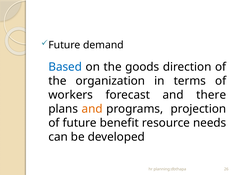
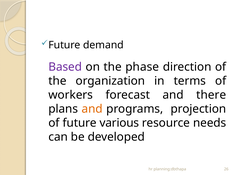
Based colour: blue -> purple
goods: goods -> phase
benefit: benefit -> various
